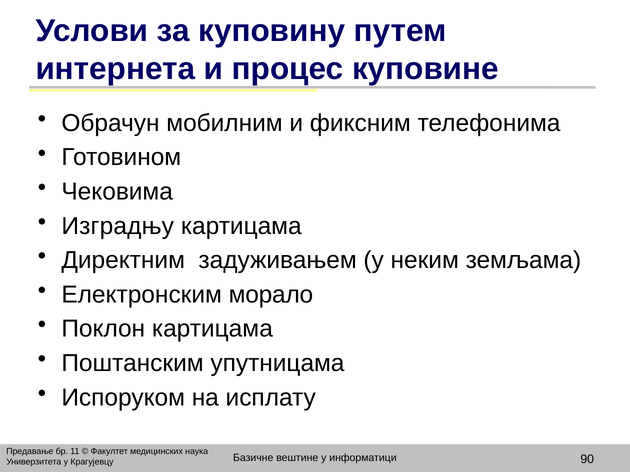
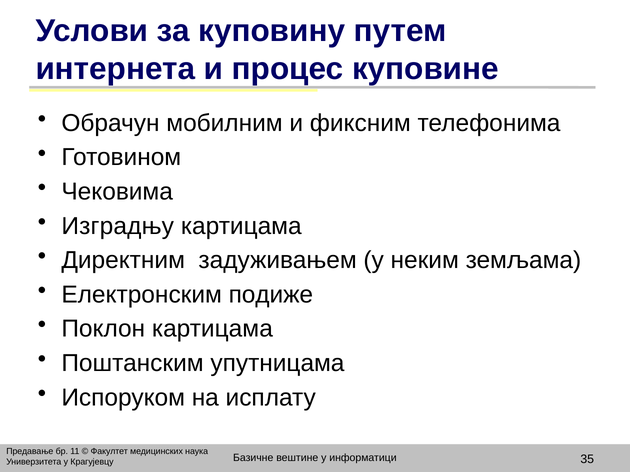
морало: морало -> подиже
90: 90 -> 35
